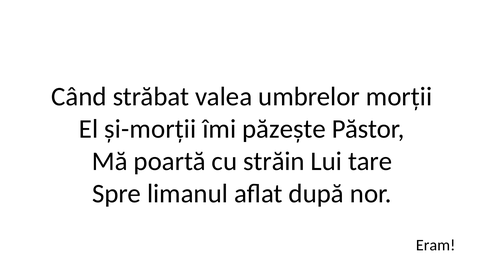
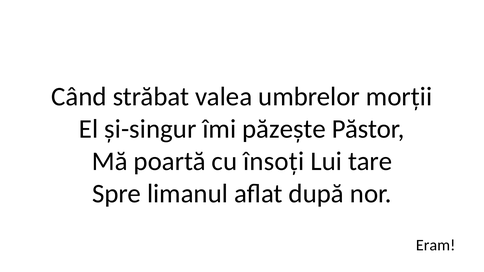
și-morții: și-morții -> și-singur
străin: străin -> însoți
